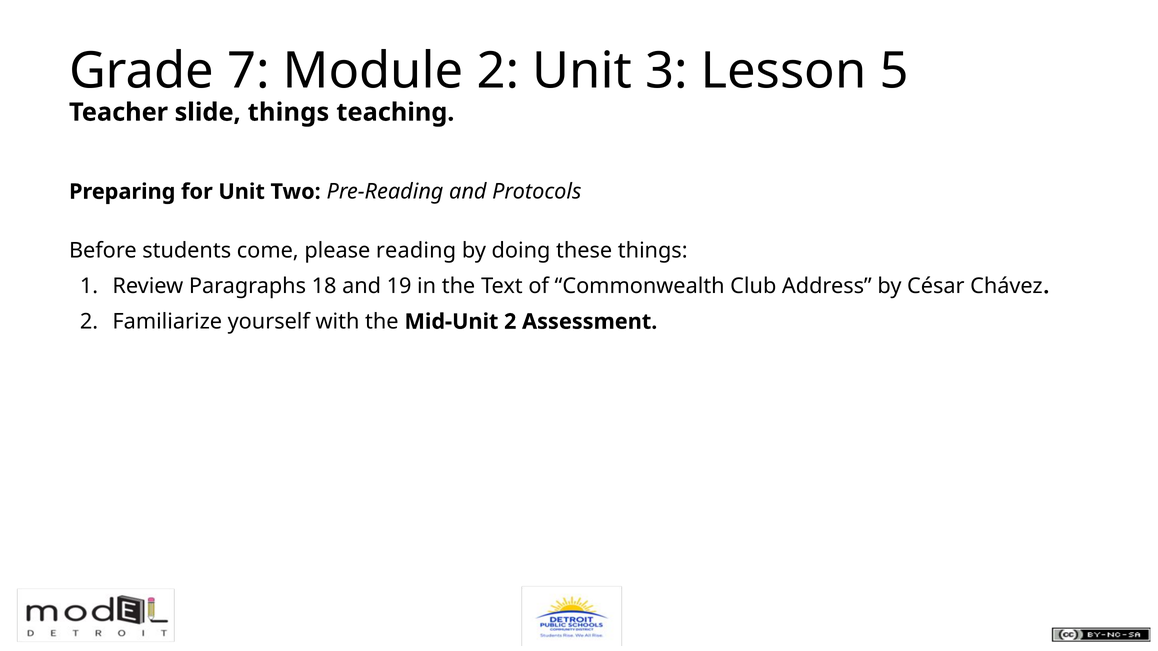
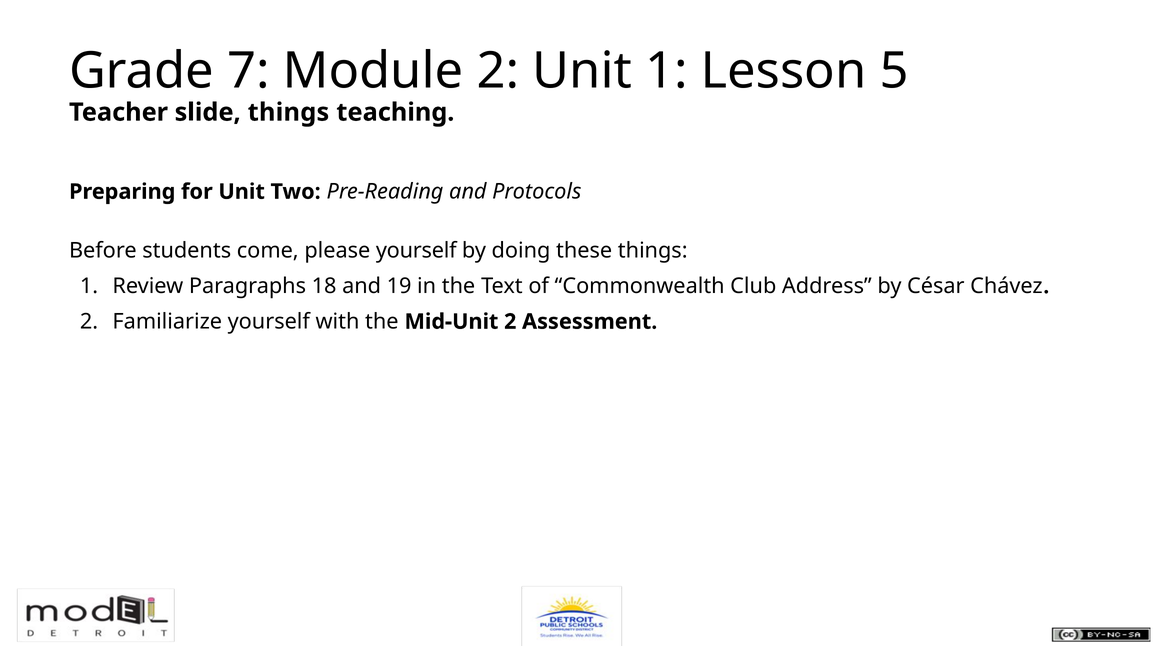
Unit 3: 3 -> 1
please reading: reading -> yourself
